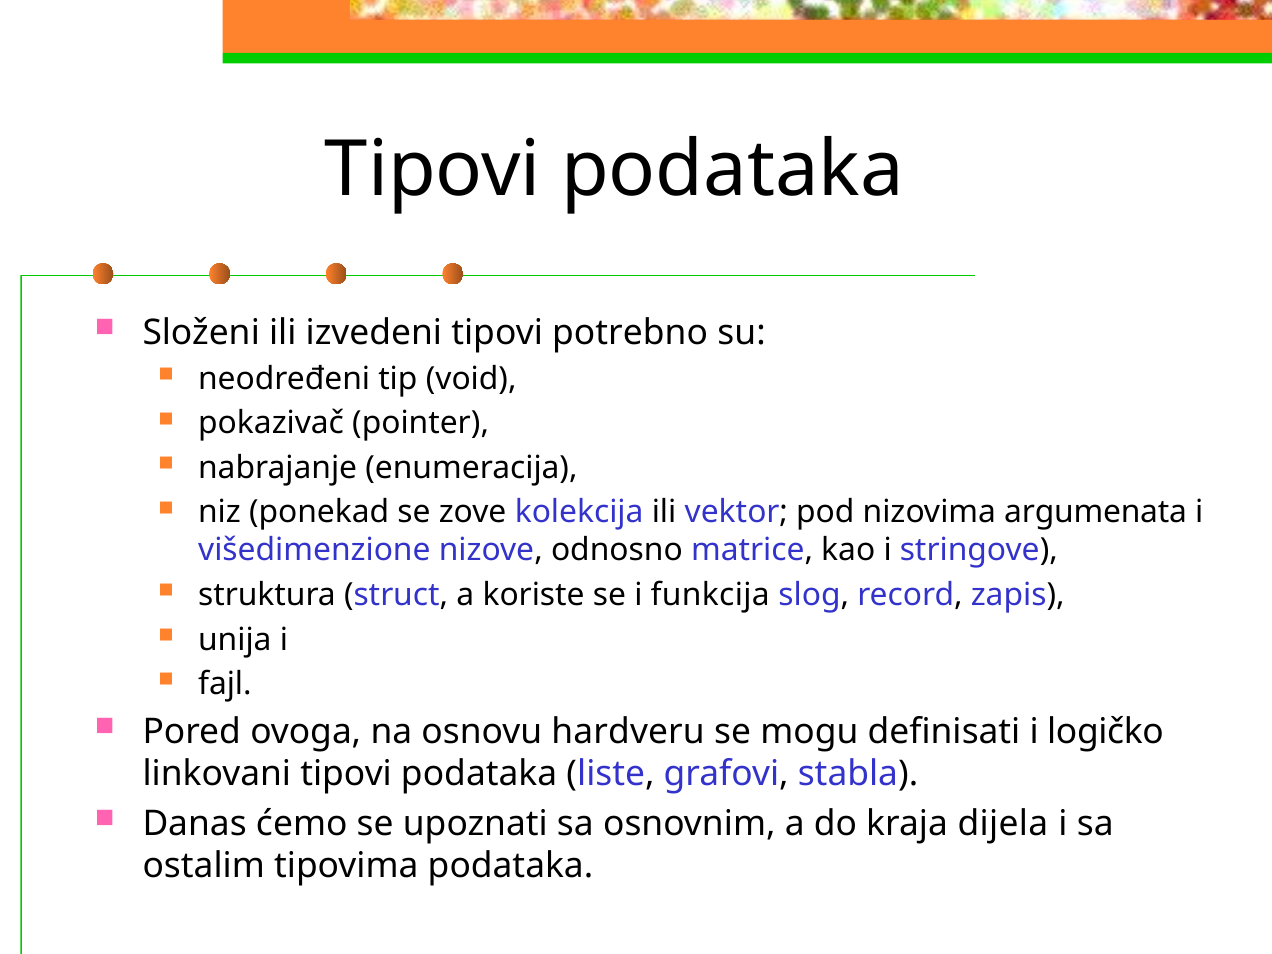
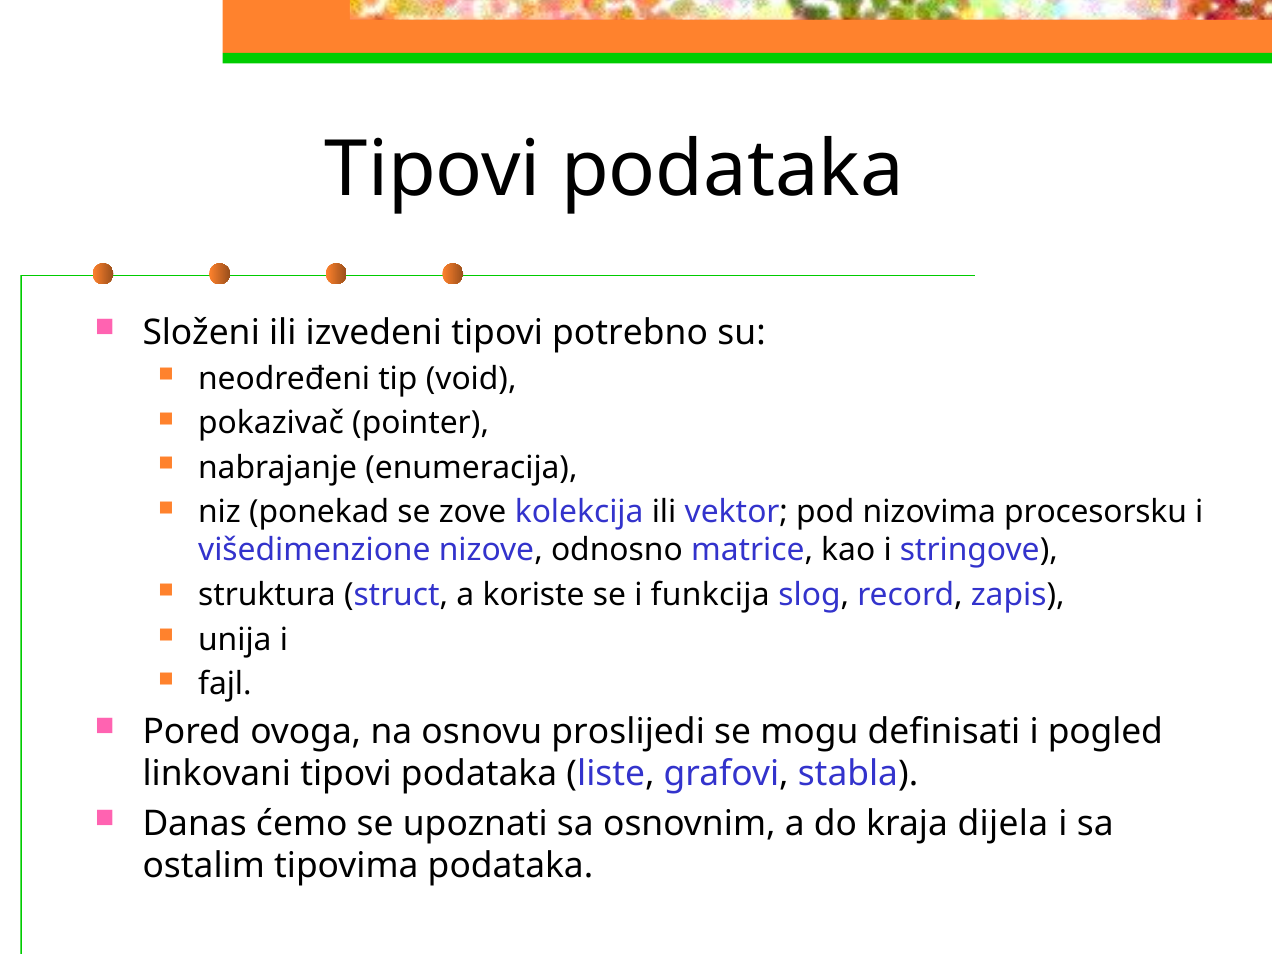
argumenata: argumenata -> procesorsku
hardveru: hardveru -> proslijedi
logičko: logičko -> pogled
